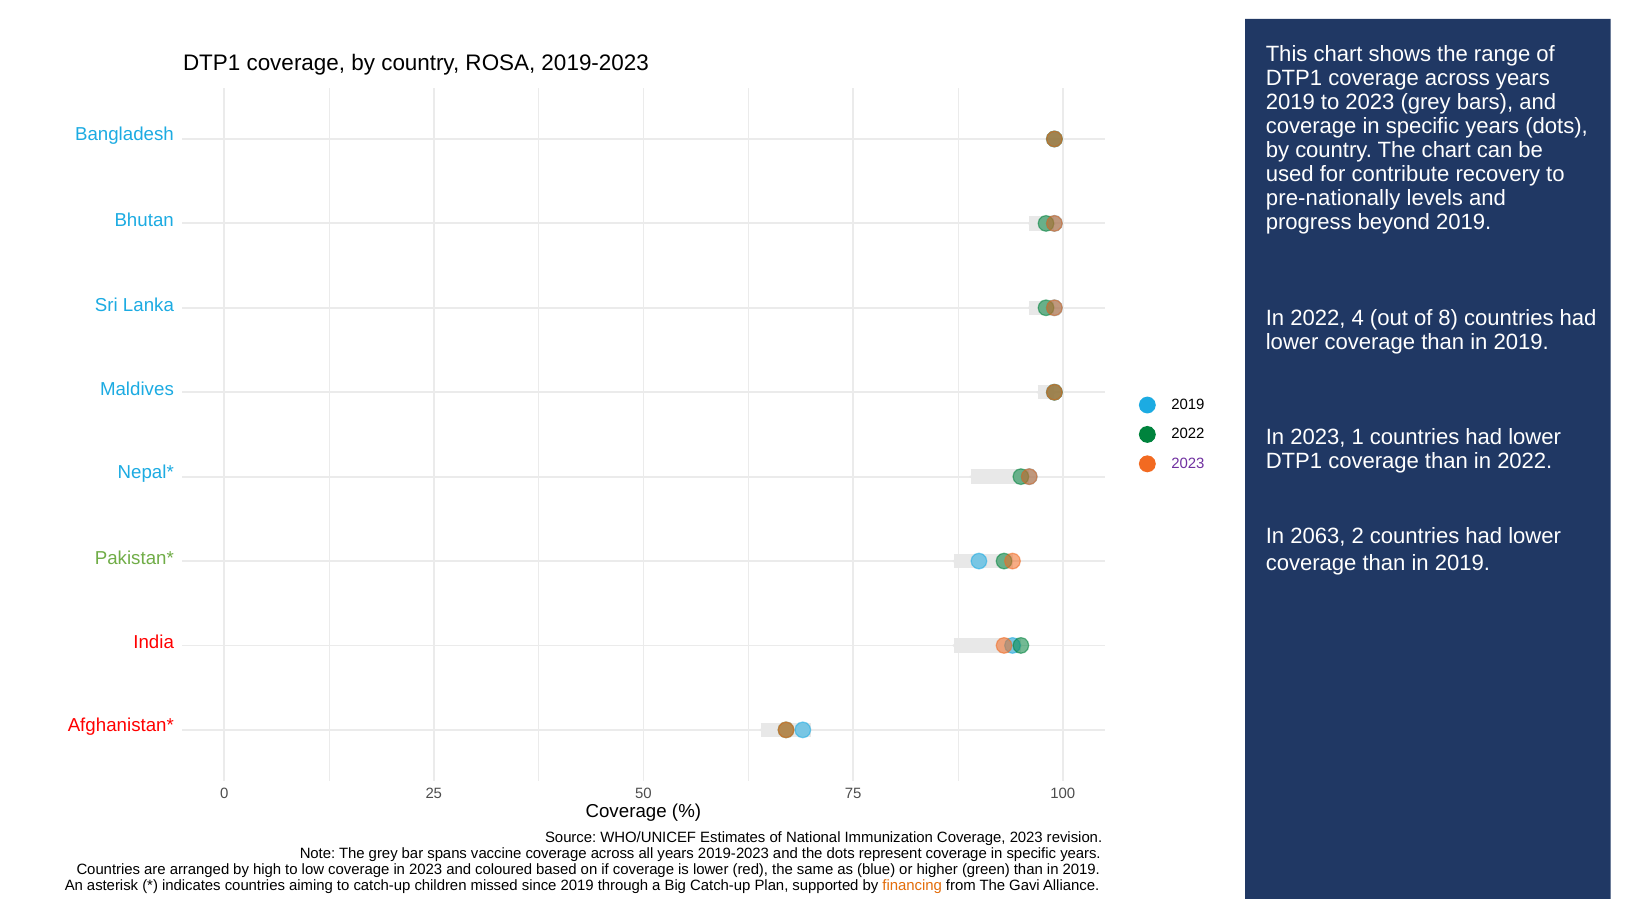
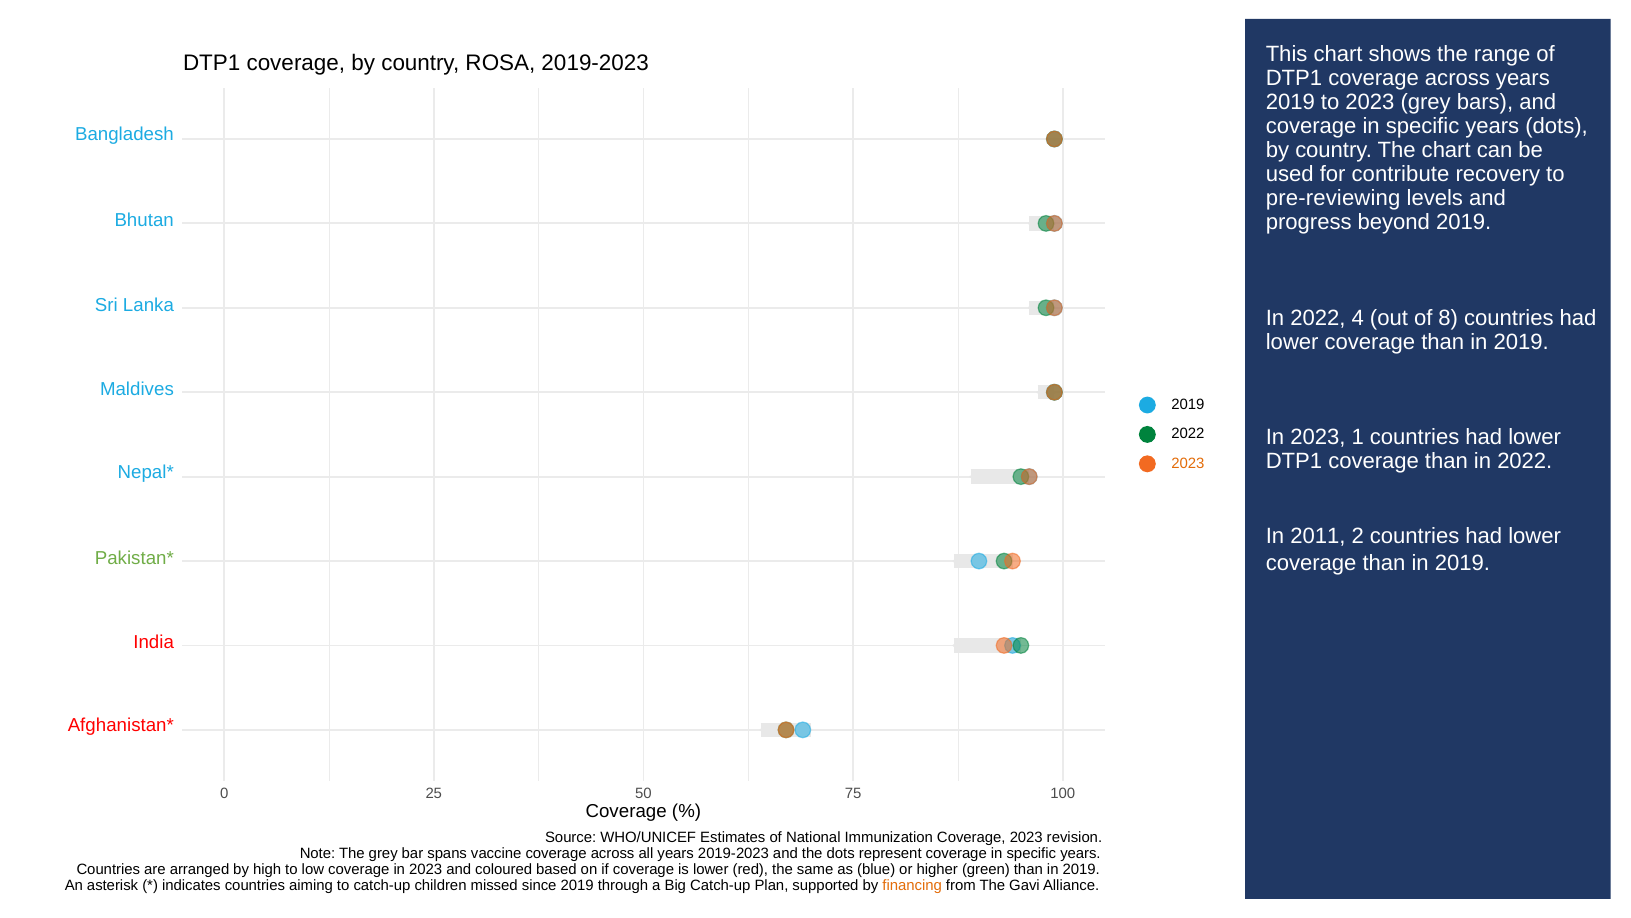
pre-nationally: pre-nationally -> pre-reviewing
2023 at (1188, 463) colour: purple -> orange
2063: 2063 -> 2011
